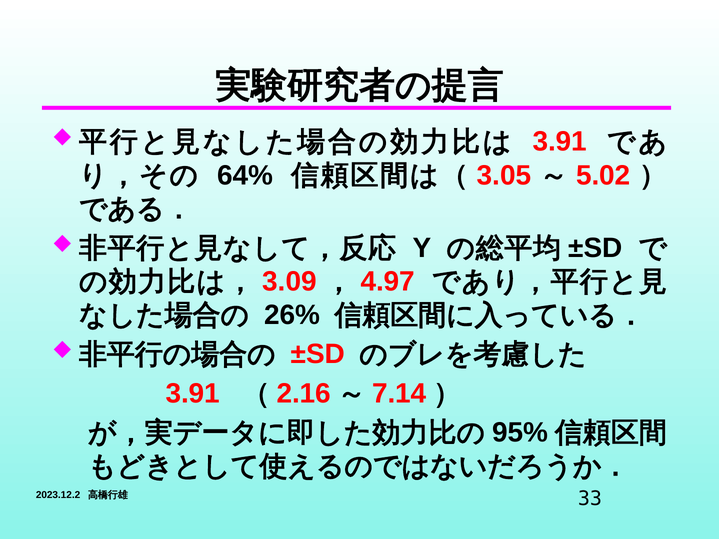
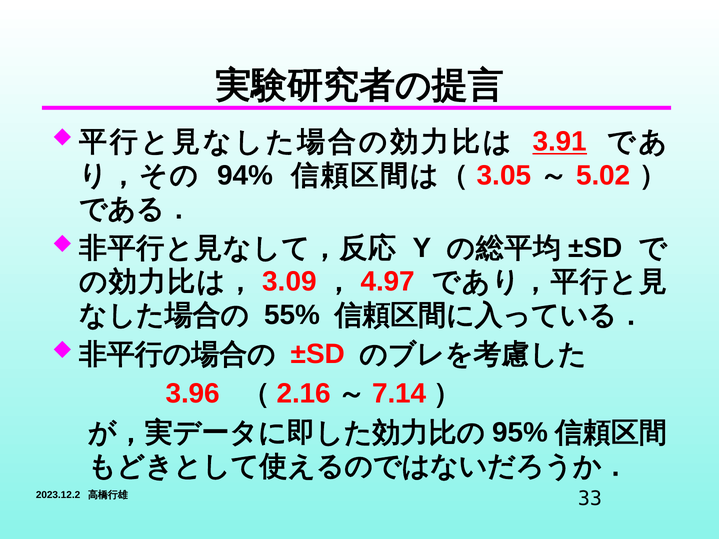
3.91 at (560, 142) underline: none -> present
64%: 64% -> 94%
26%: 26% -> 55%
3.91 at (193, 394): 3.91 -> 3.96
